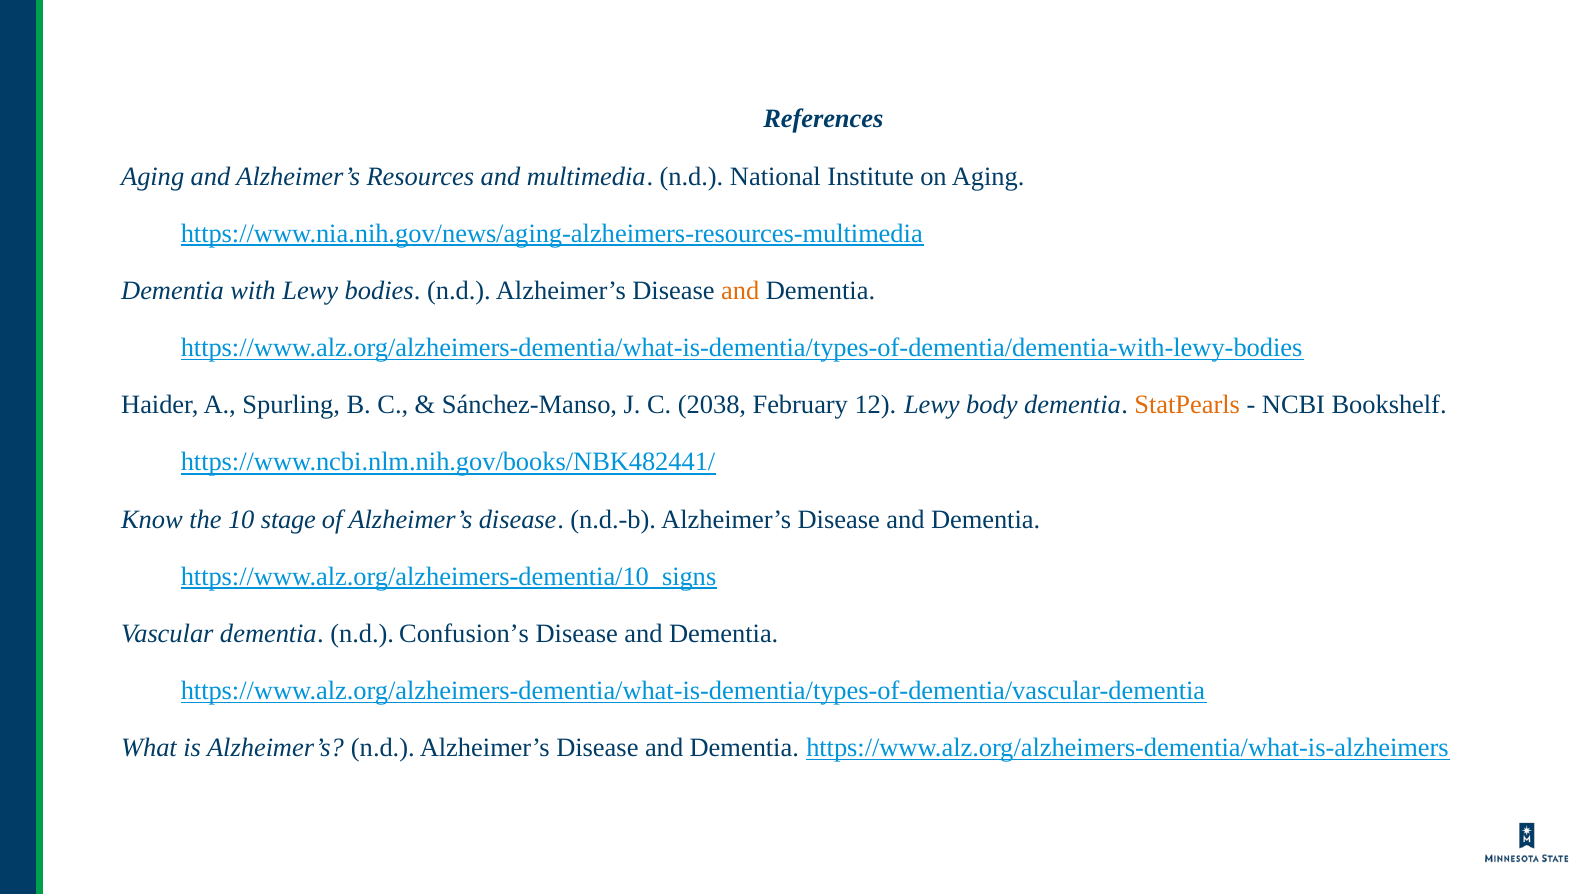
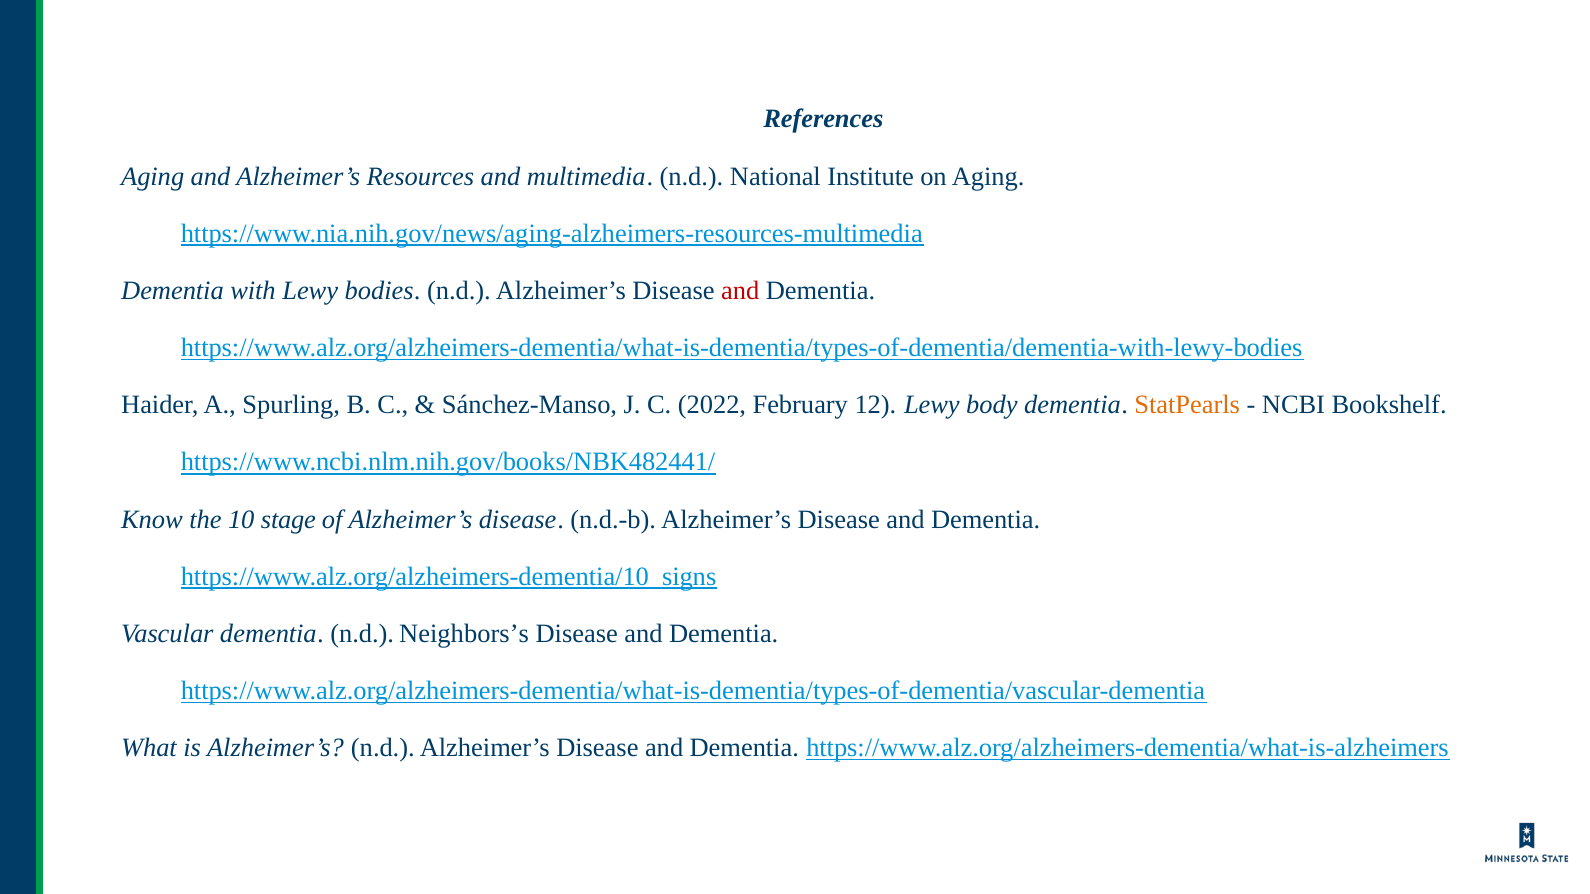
and at (740, 291) colour: orange -> red
2038: 2038 -> 2022
Confusion’s: Confusion’s -> Neighbors’s
